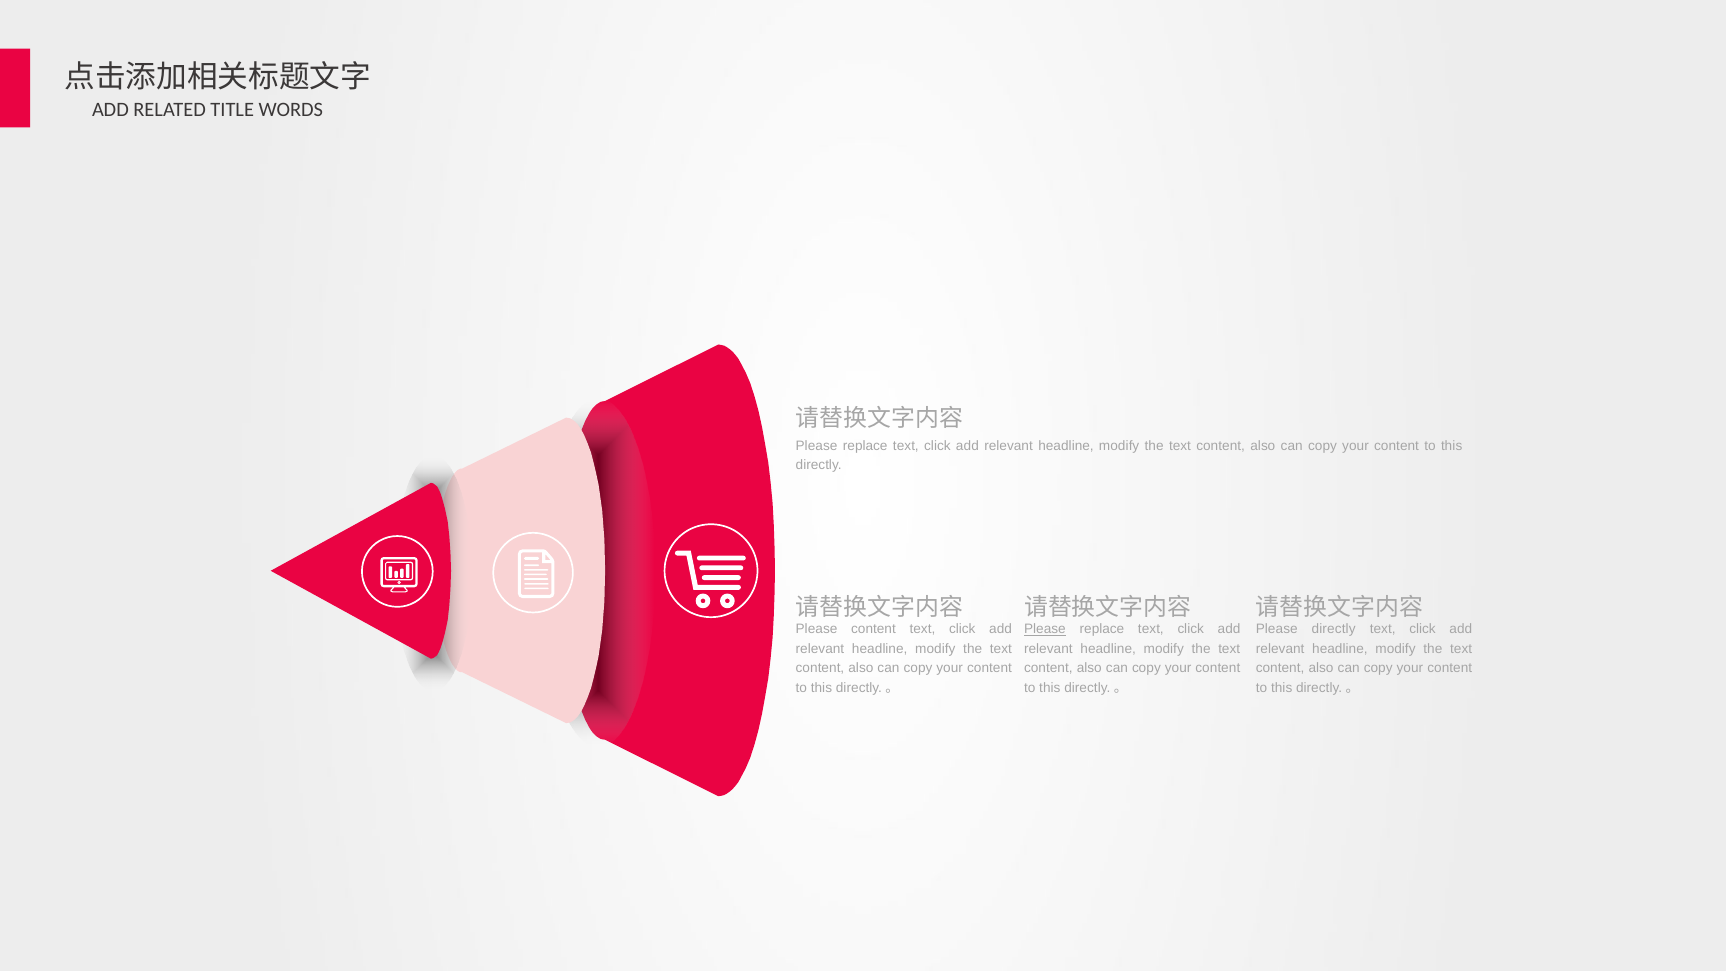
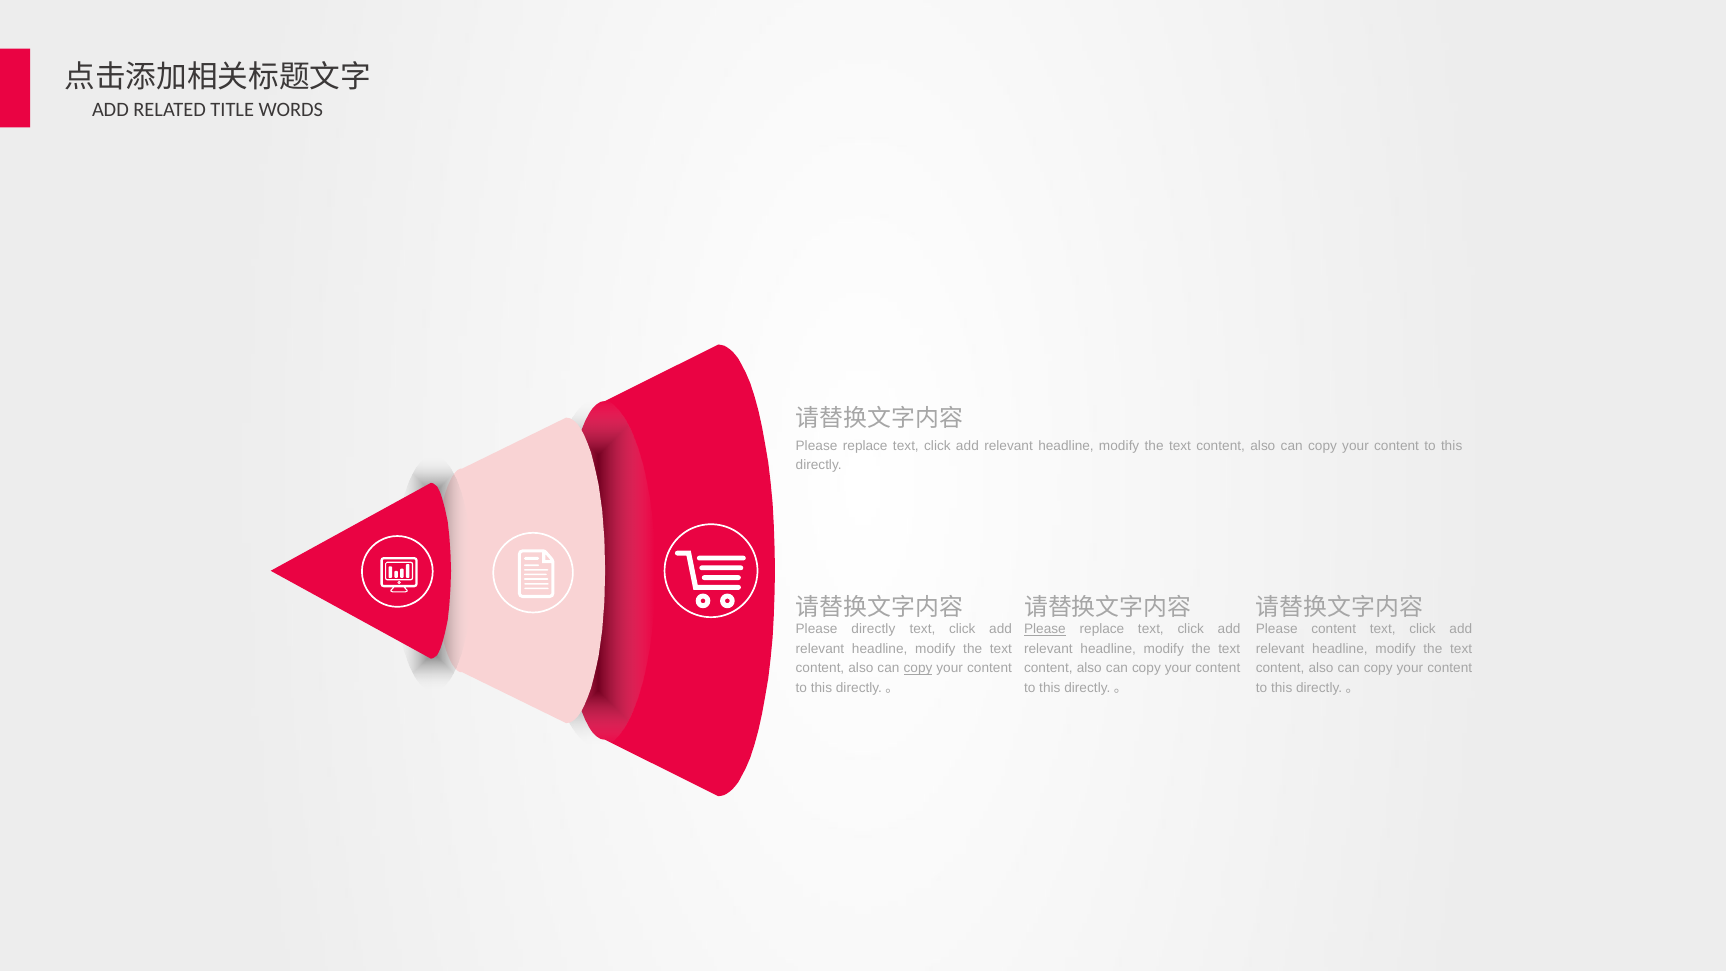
Please content: content -> directly
Please directly: directly -> content
copy at (918, 668) underline: none -> present
